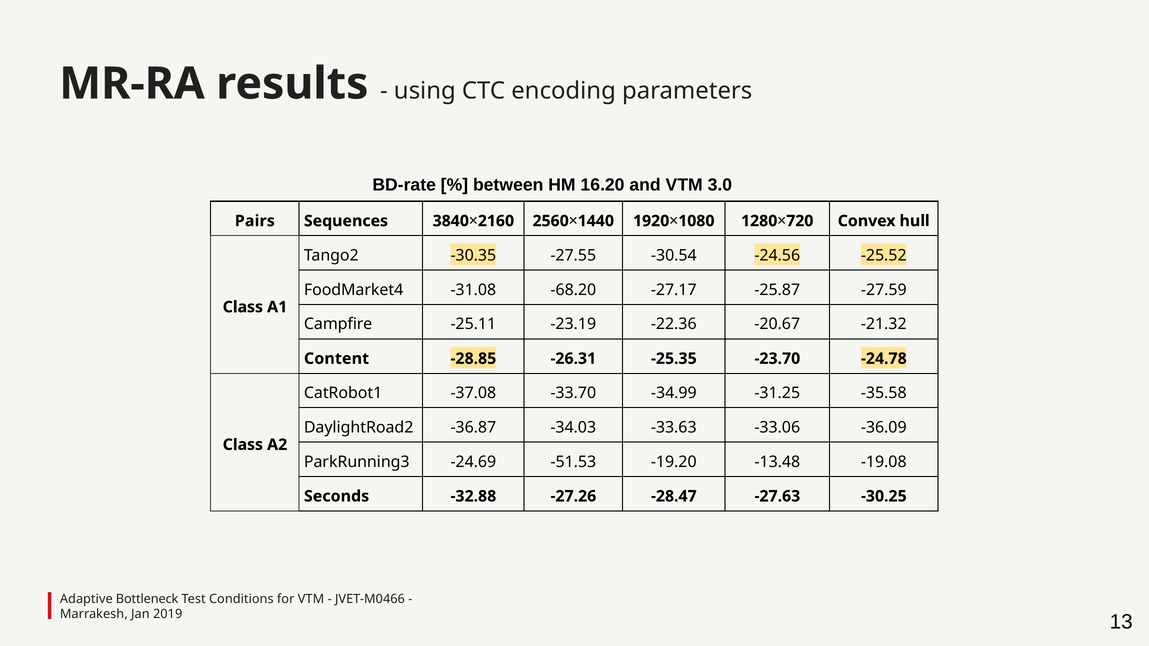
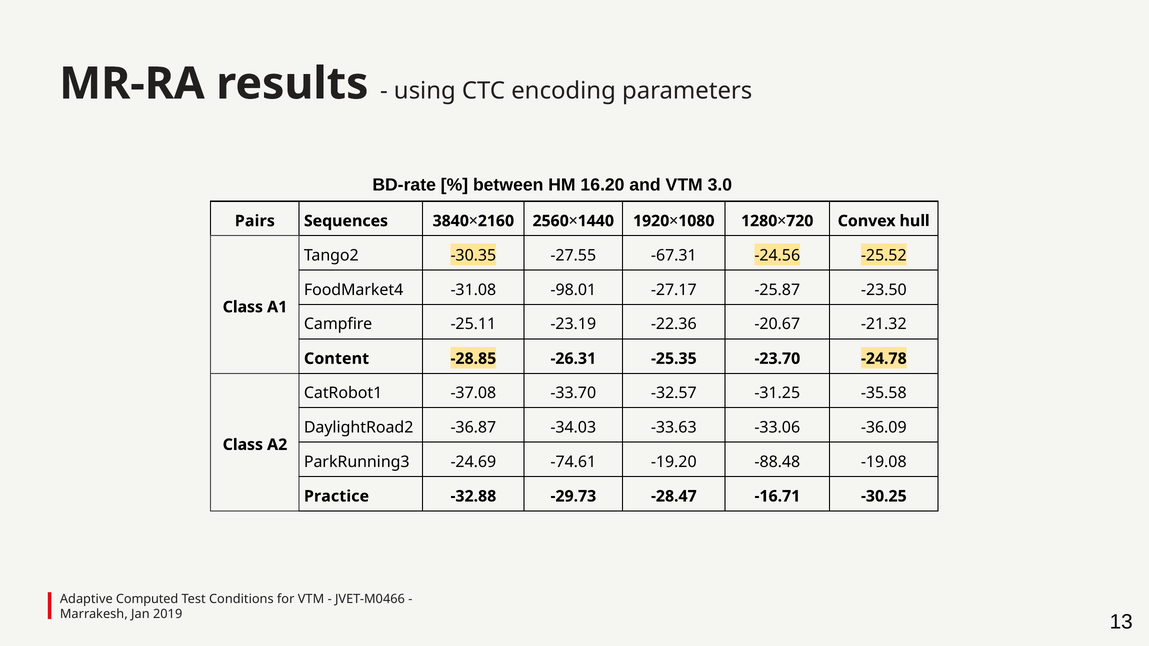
-30.54: -30.54 -> -67.31
-68.20: -68.20 -> -98.01
-27.59: -27.59 -> -23.50
-34.99: -34.99 -> -32.57
-51.53: -51.53 -> -74.61
-13.48: -13.48 -> -88.48
Seconds: Seconds -> Practice
-27.26: -27.26 -> -29.73
-27.63: -27.63 -> -16.71
Bottleneck: Bottleneck -> Computed
